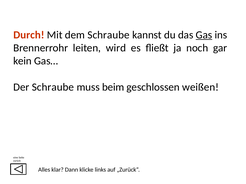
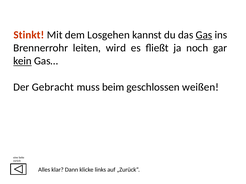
Durch: Durch -> Stinkt
dem Schraube: Schraube -> Losgehen
kein underline: none -> present
Der Schraube: Schraube -> Gebracht
